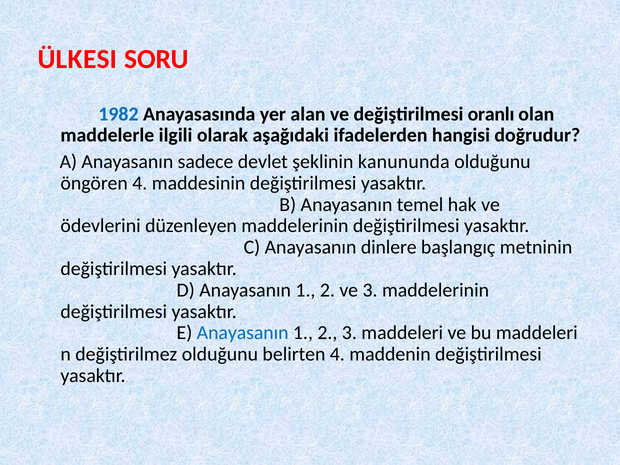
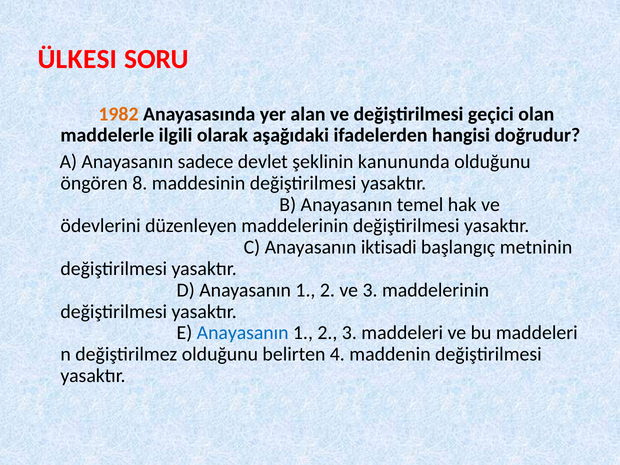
1982 colour: blue -> orange
oranlı: oranlı -> geçici
öngören 4: 4 -> 8
dinlere: dinlere -> iktisadi
